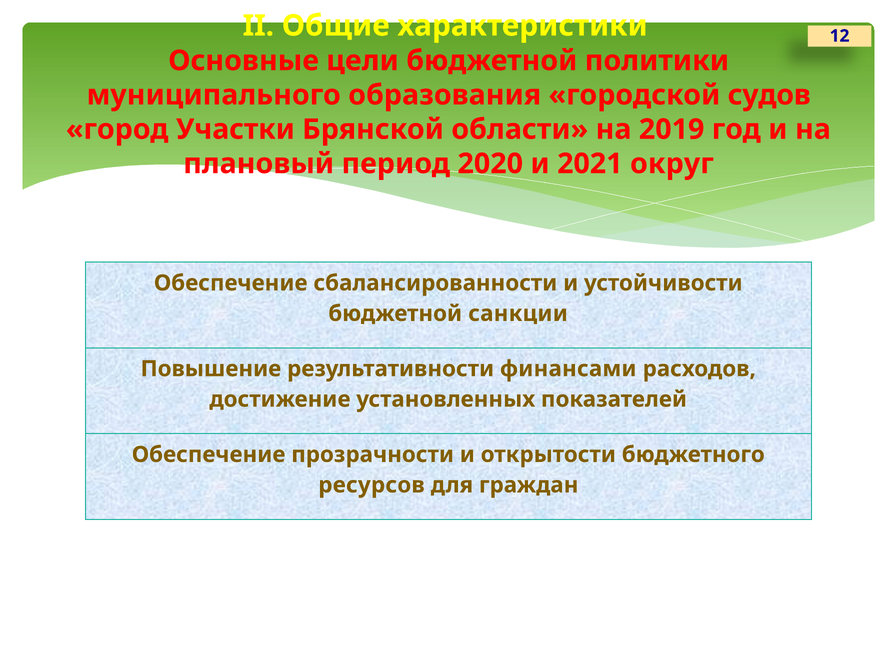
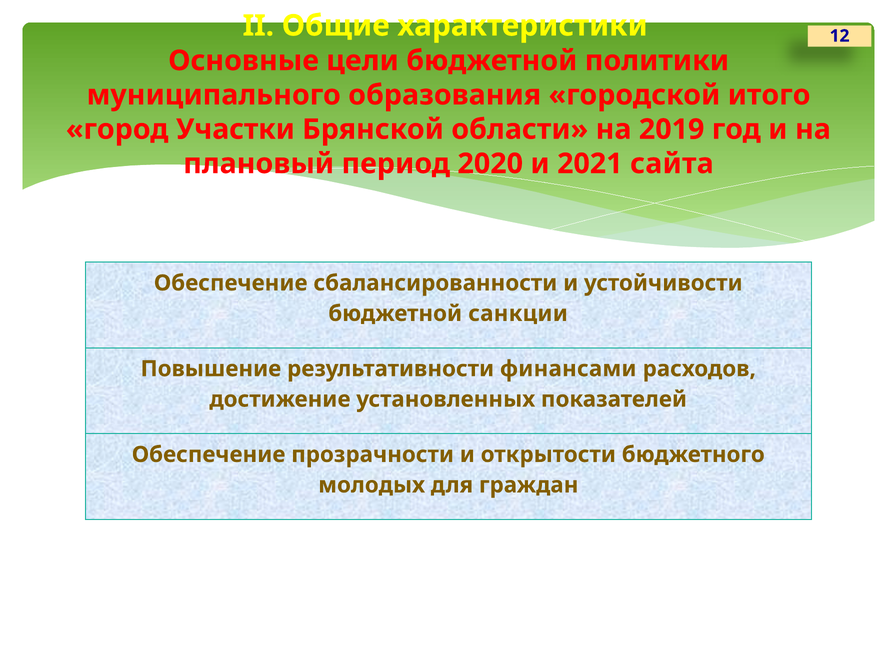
судов: судов -> итого
округ: округ -> сайта
ресурсов: ресурсов -> молодых
